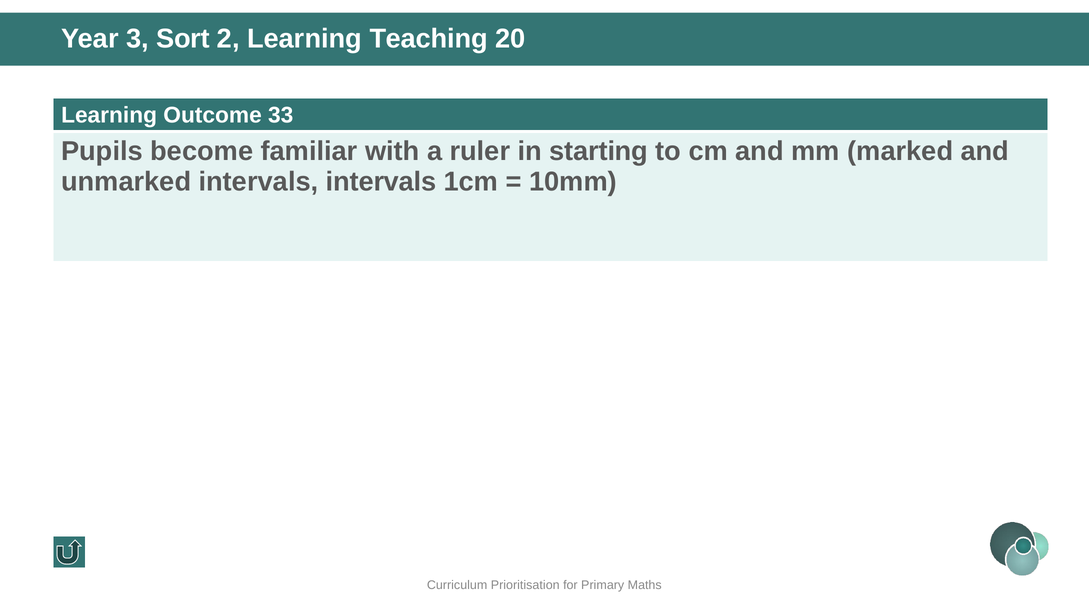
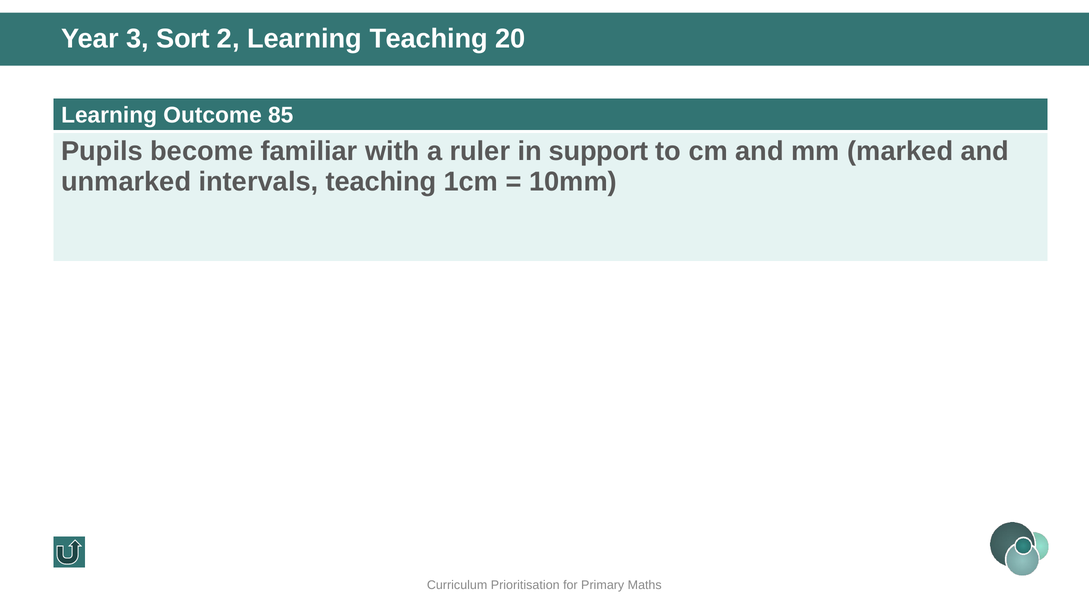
33: 33 -> 85
starting: starting -> support
intervals intervals: intervals -> teaching
